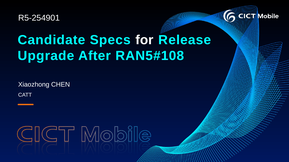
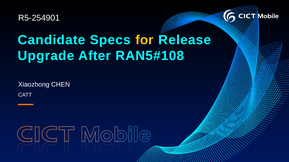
for colour: white -> yellow
